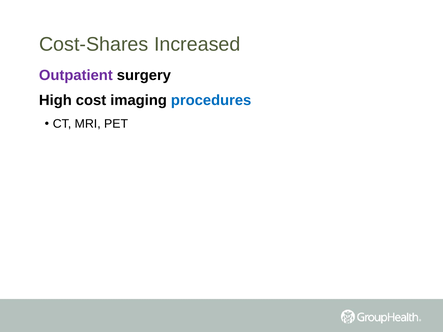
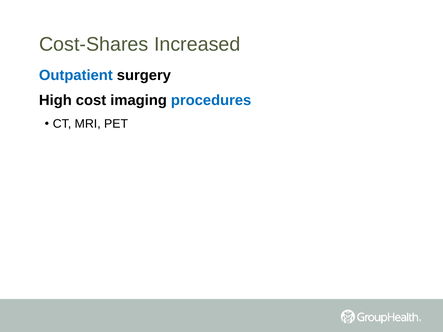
Outpatient colour: purple -> blue
